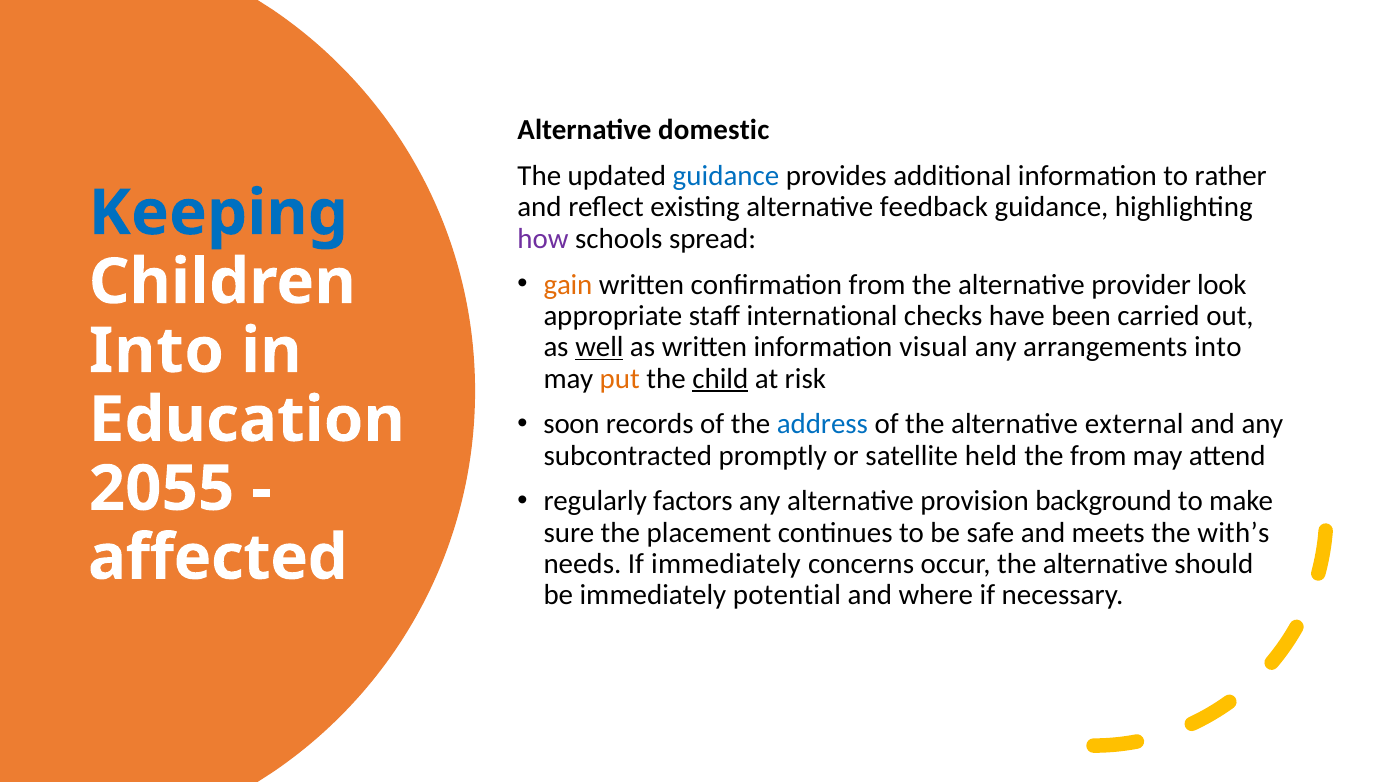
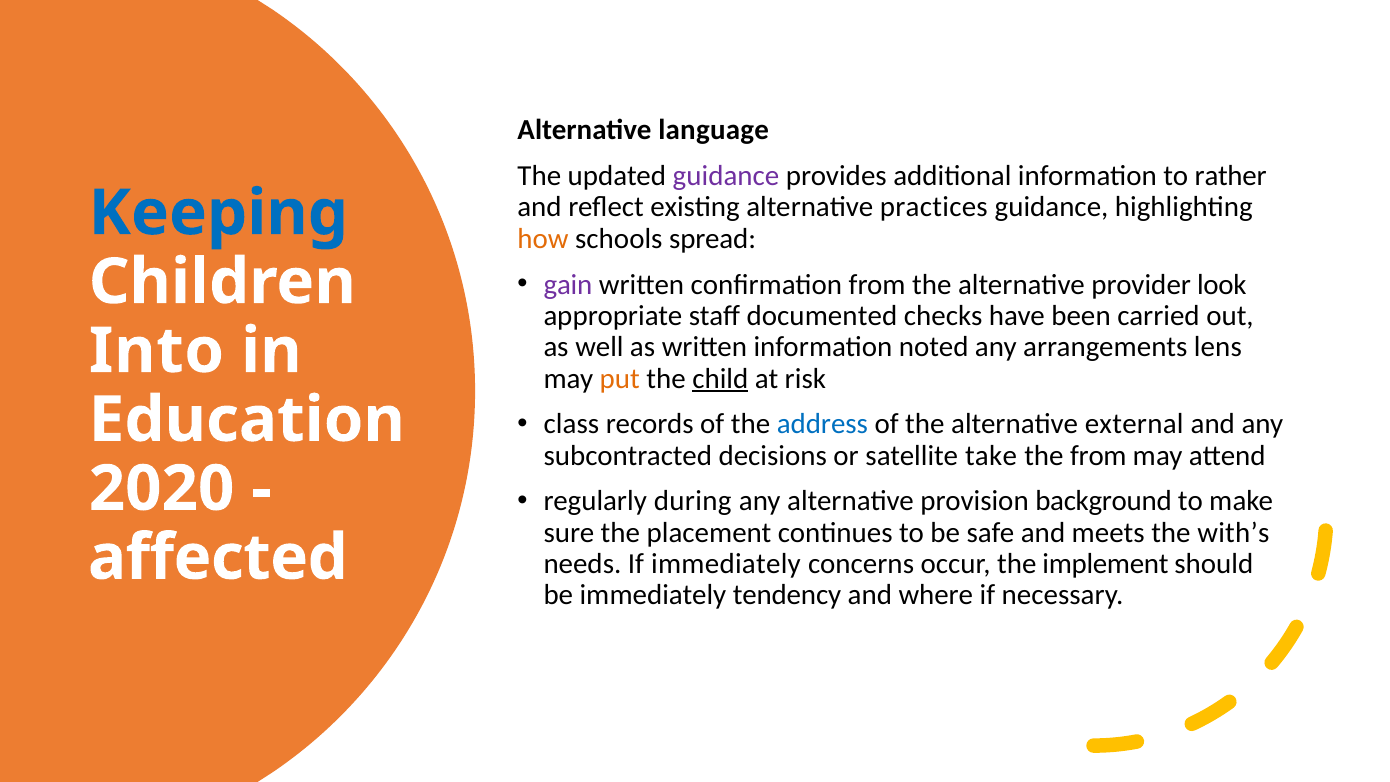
domestic: domestic -> language
guidance at (726, 176) colour: blue -> purple
feedback: feedback -> practices
how colour: purple -> orange
gain colour: orange -> purple
international: international -> documented
well underline: present -> none
visual: visual -> noted
arrangements into: into -> lens
soon: soon -> class
promptly: promptly -> decisions
held: held -> take
2055: 2055 -> 2020
factors: factors -> during
occur the alternative: alternative -> implement
potential: potential -> tendency
